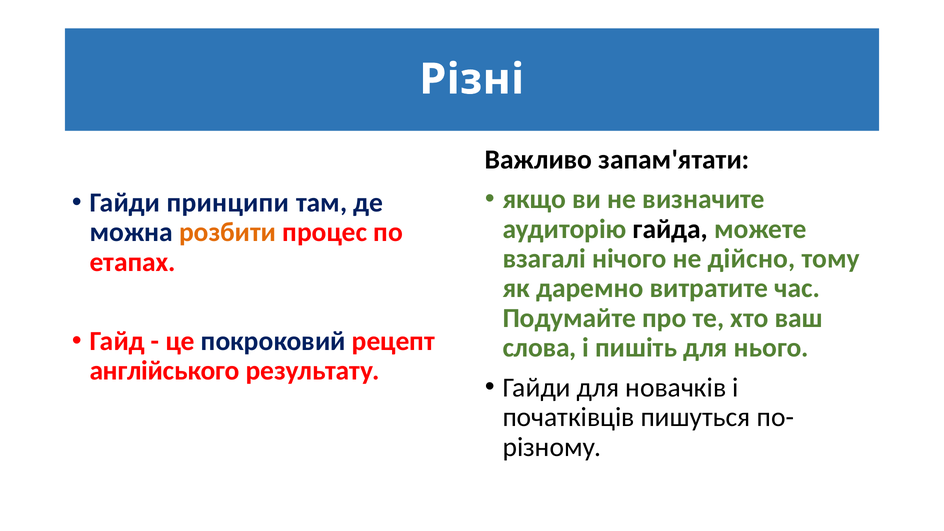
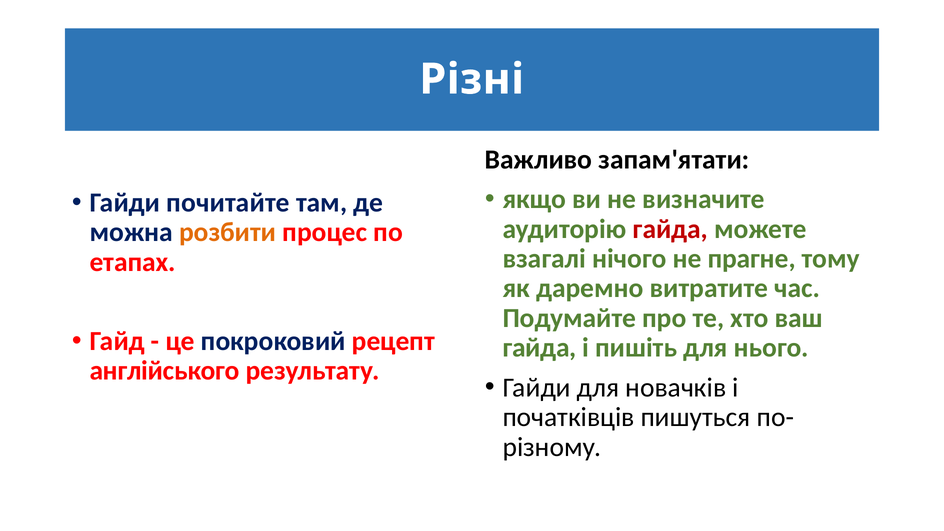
принципи: принципи -> почитайте
гайда at (670, 229) colour: black -> red
дійсно: дійсно -> прагне
слова at (540, 348): слова -> гайда
